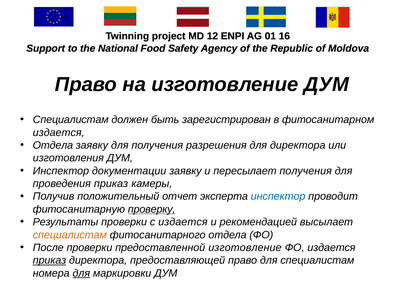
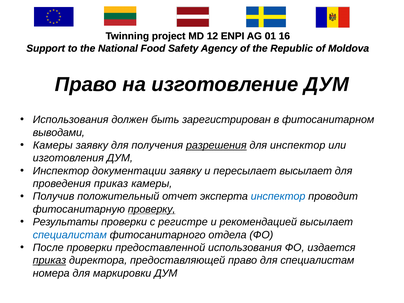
Специалистам at (71, 120): Специалистам -> Использования
издается at (59, 133): издается -> выводами
Отдела at (53, 145): Отдела -> Камеры
разрешения underline: none -> present
для директора: директора -> инспектор
пересылает получения: получения -> высылает
с издается: издается -> регистре
специалистам at (70, 235) colour: orange -> blue
предоставленной изготовление: изготовление -> использования
для at (81, 273) underline: present -> none
